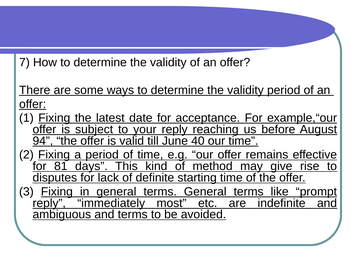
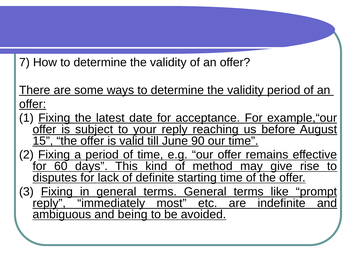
94: 94 -> 15
40: 40 -> 90
81: 81 -> 60
and terms: terms -> being
